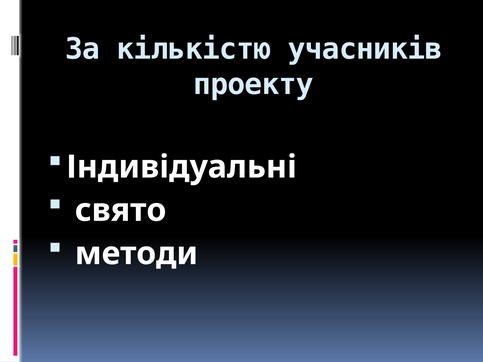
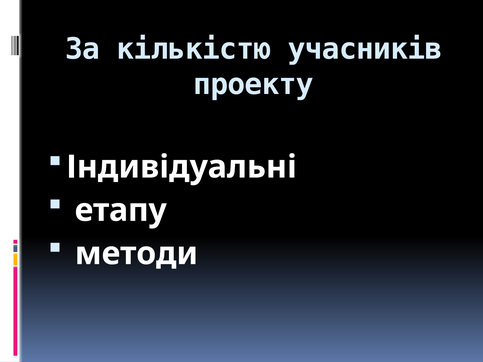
свято: свято -> етапу
